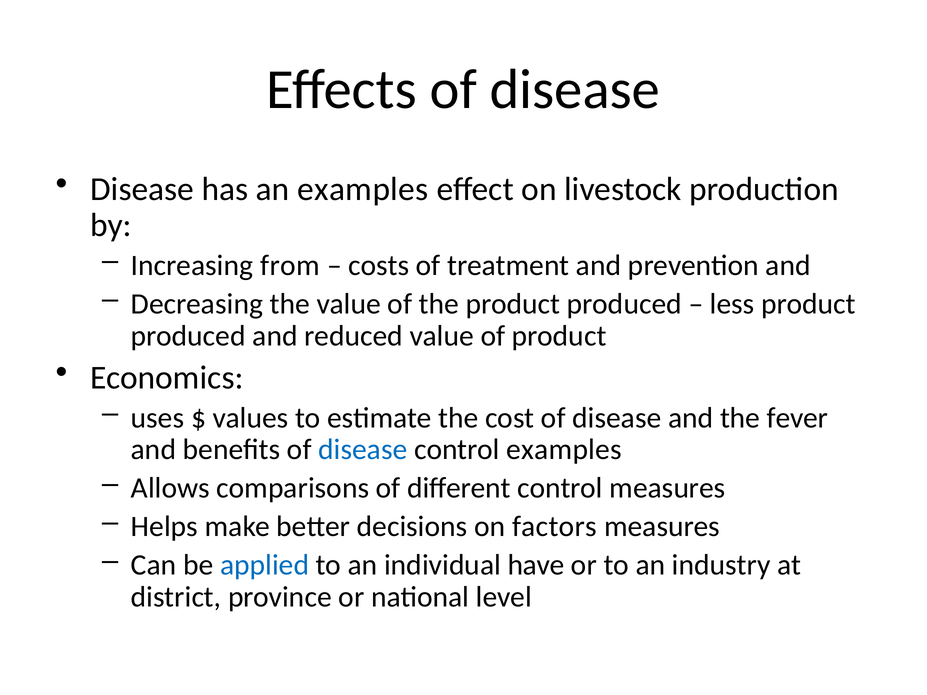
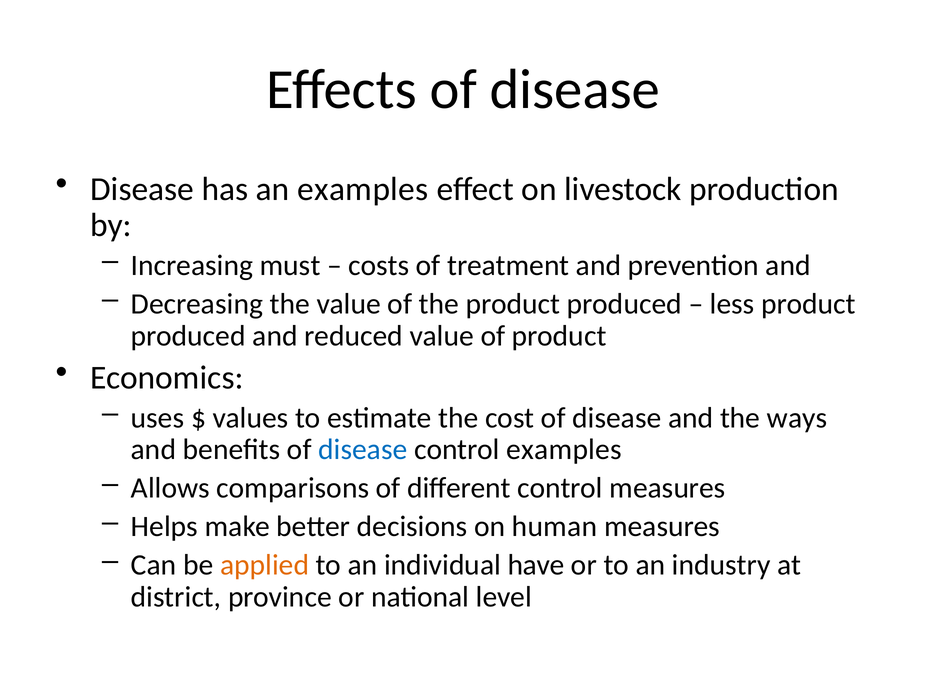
from: from -> must
fever: fever -> ways
factors: factors -> human
applied colour: blue -> orange
